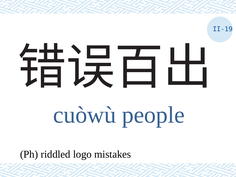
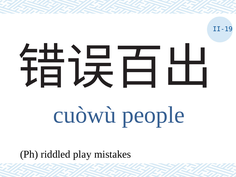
logo: logo -> play
